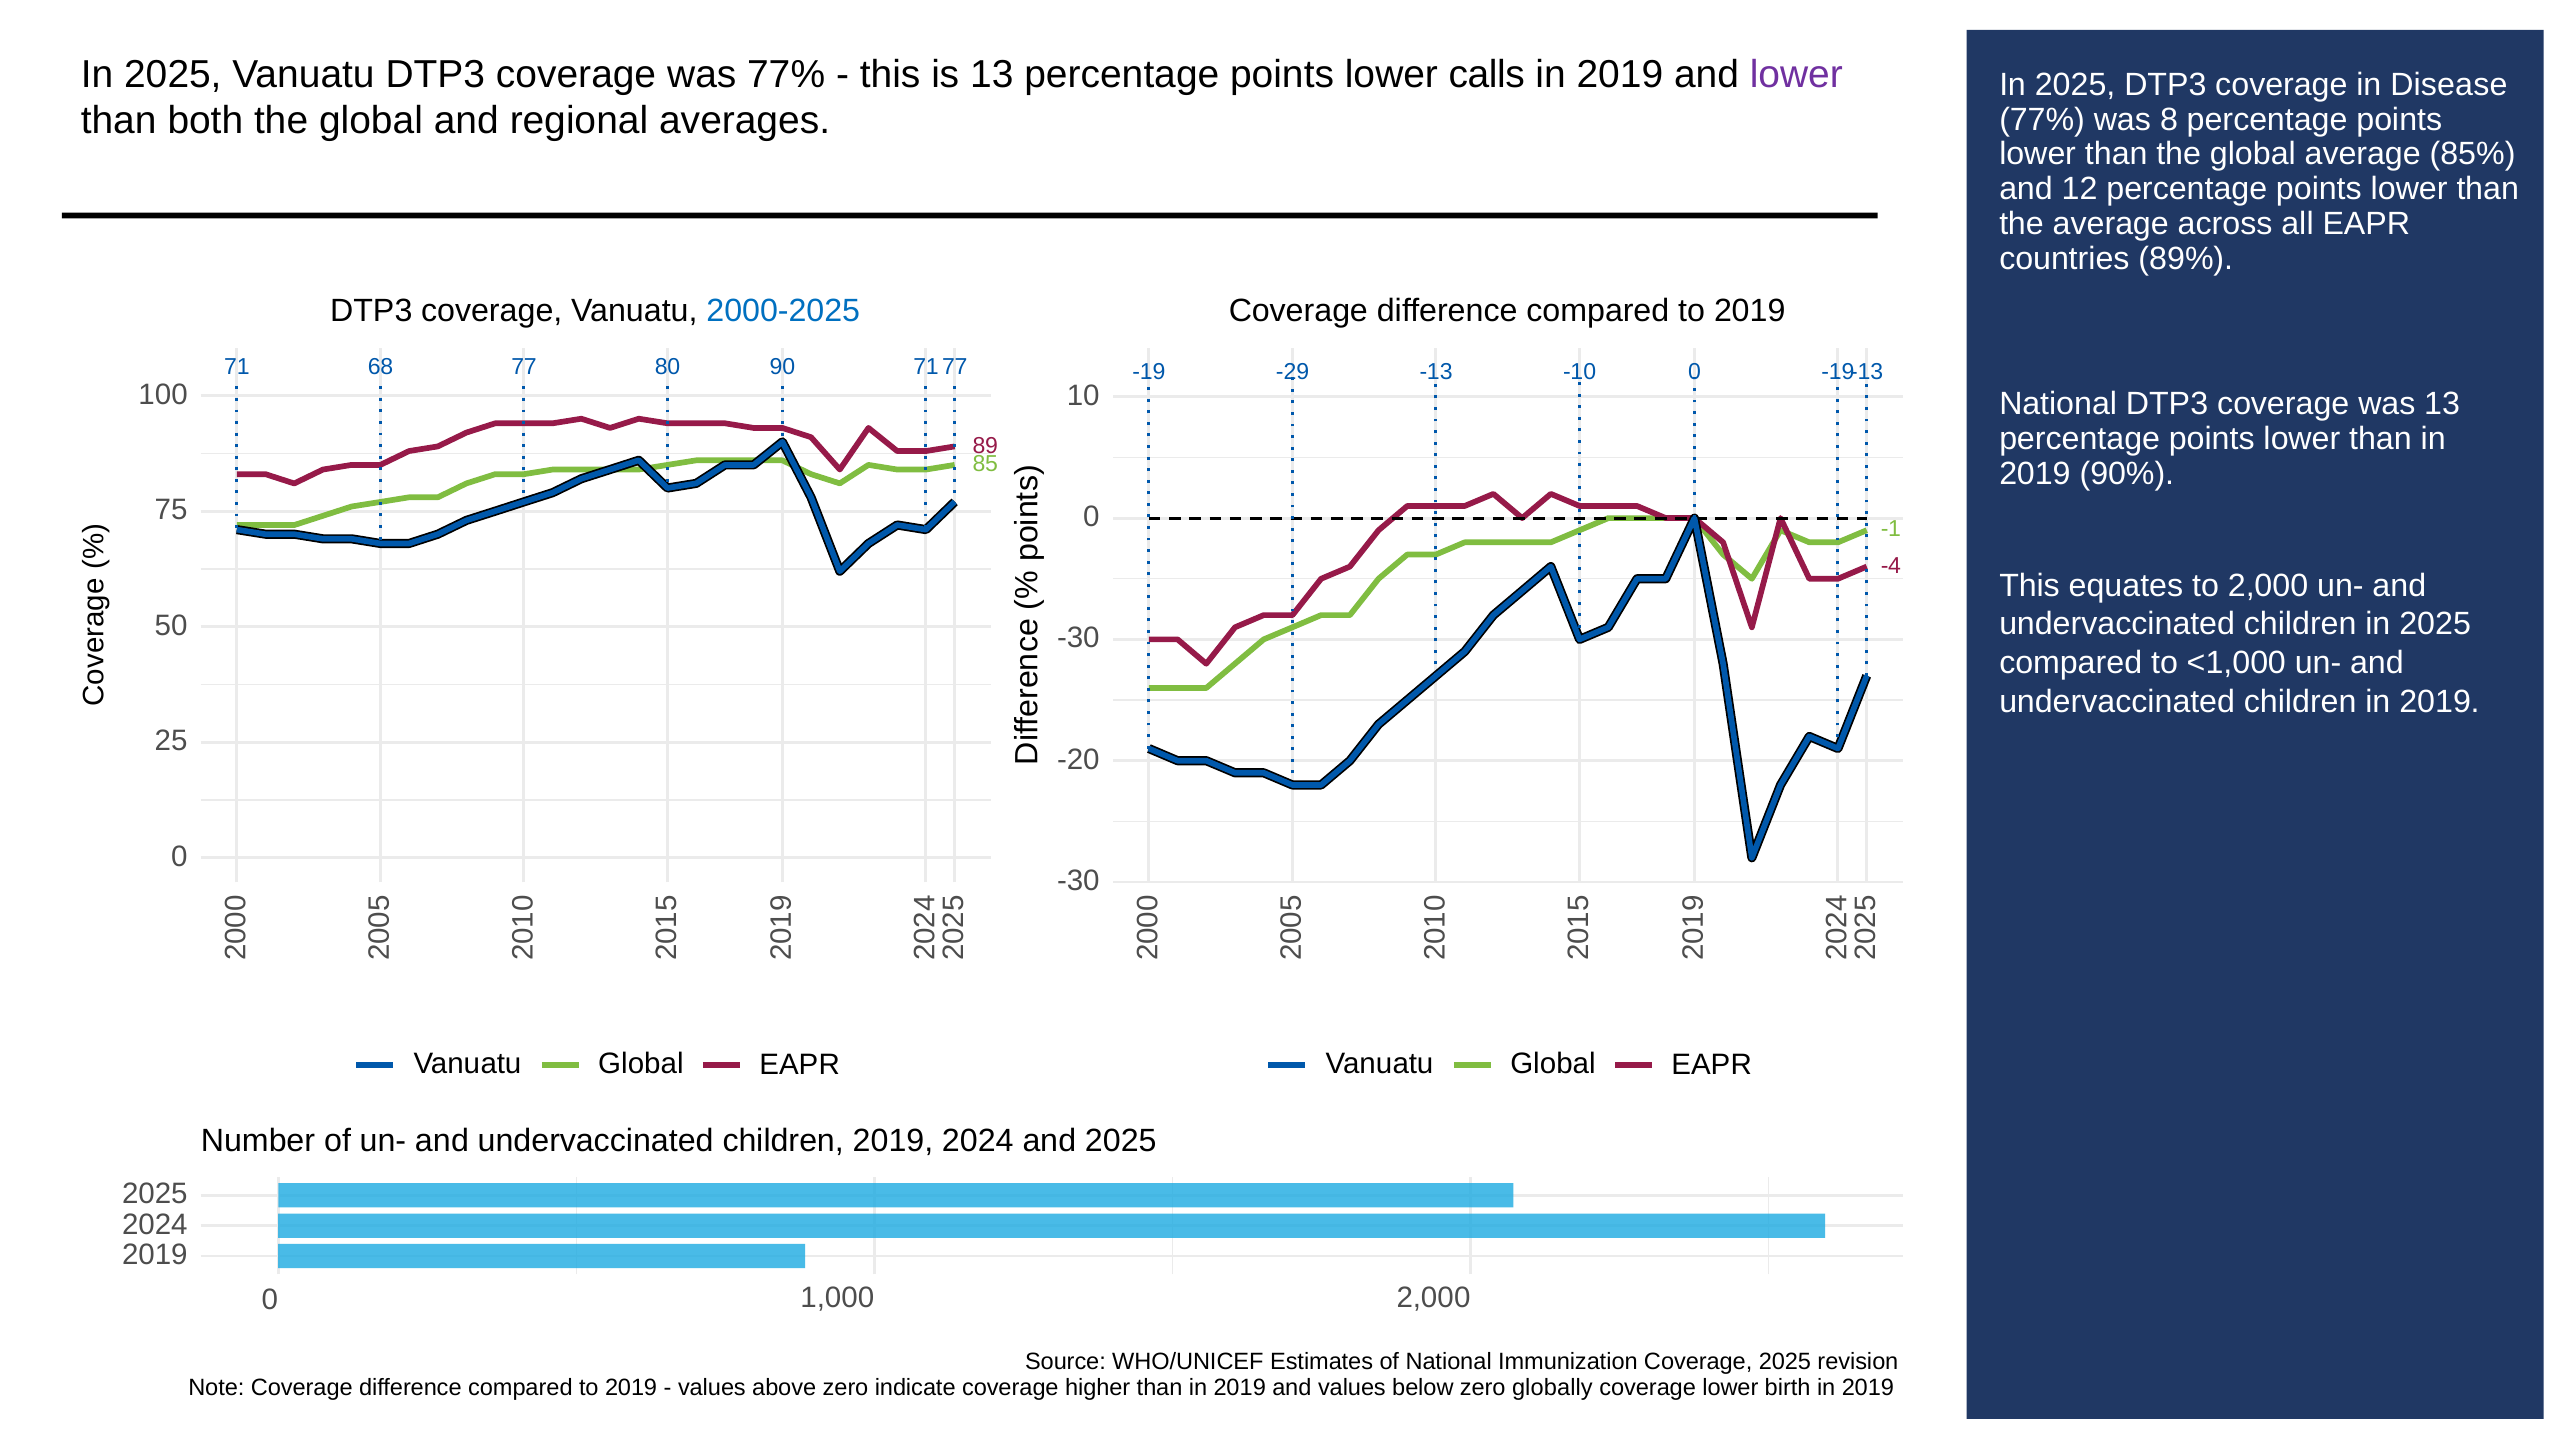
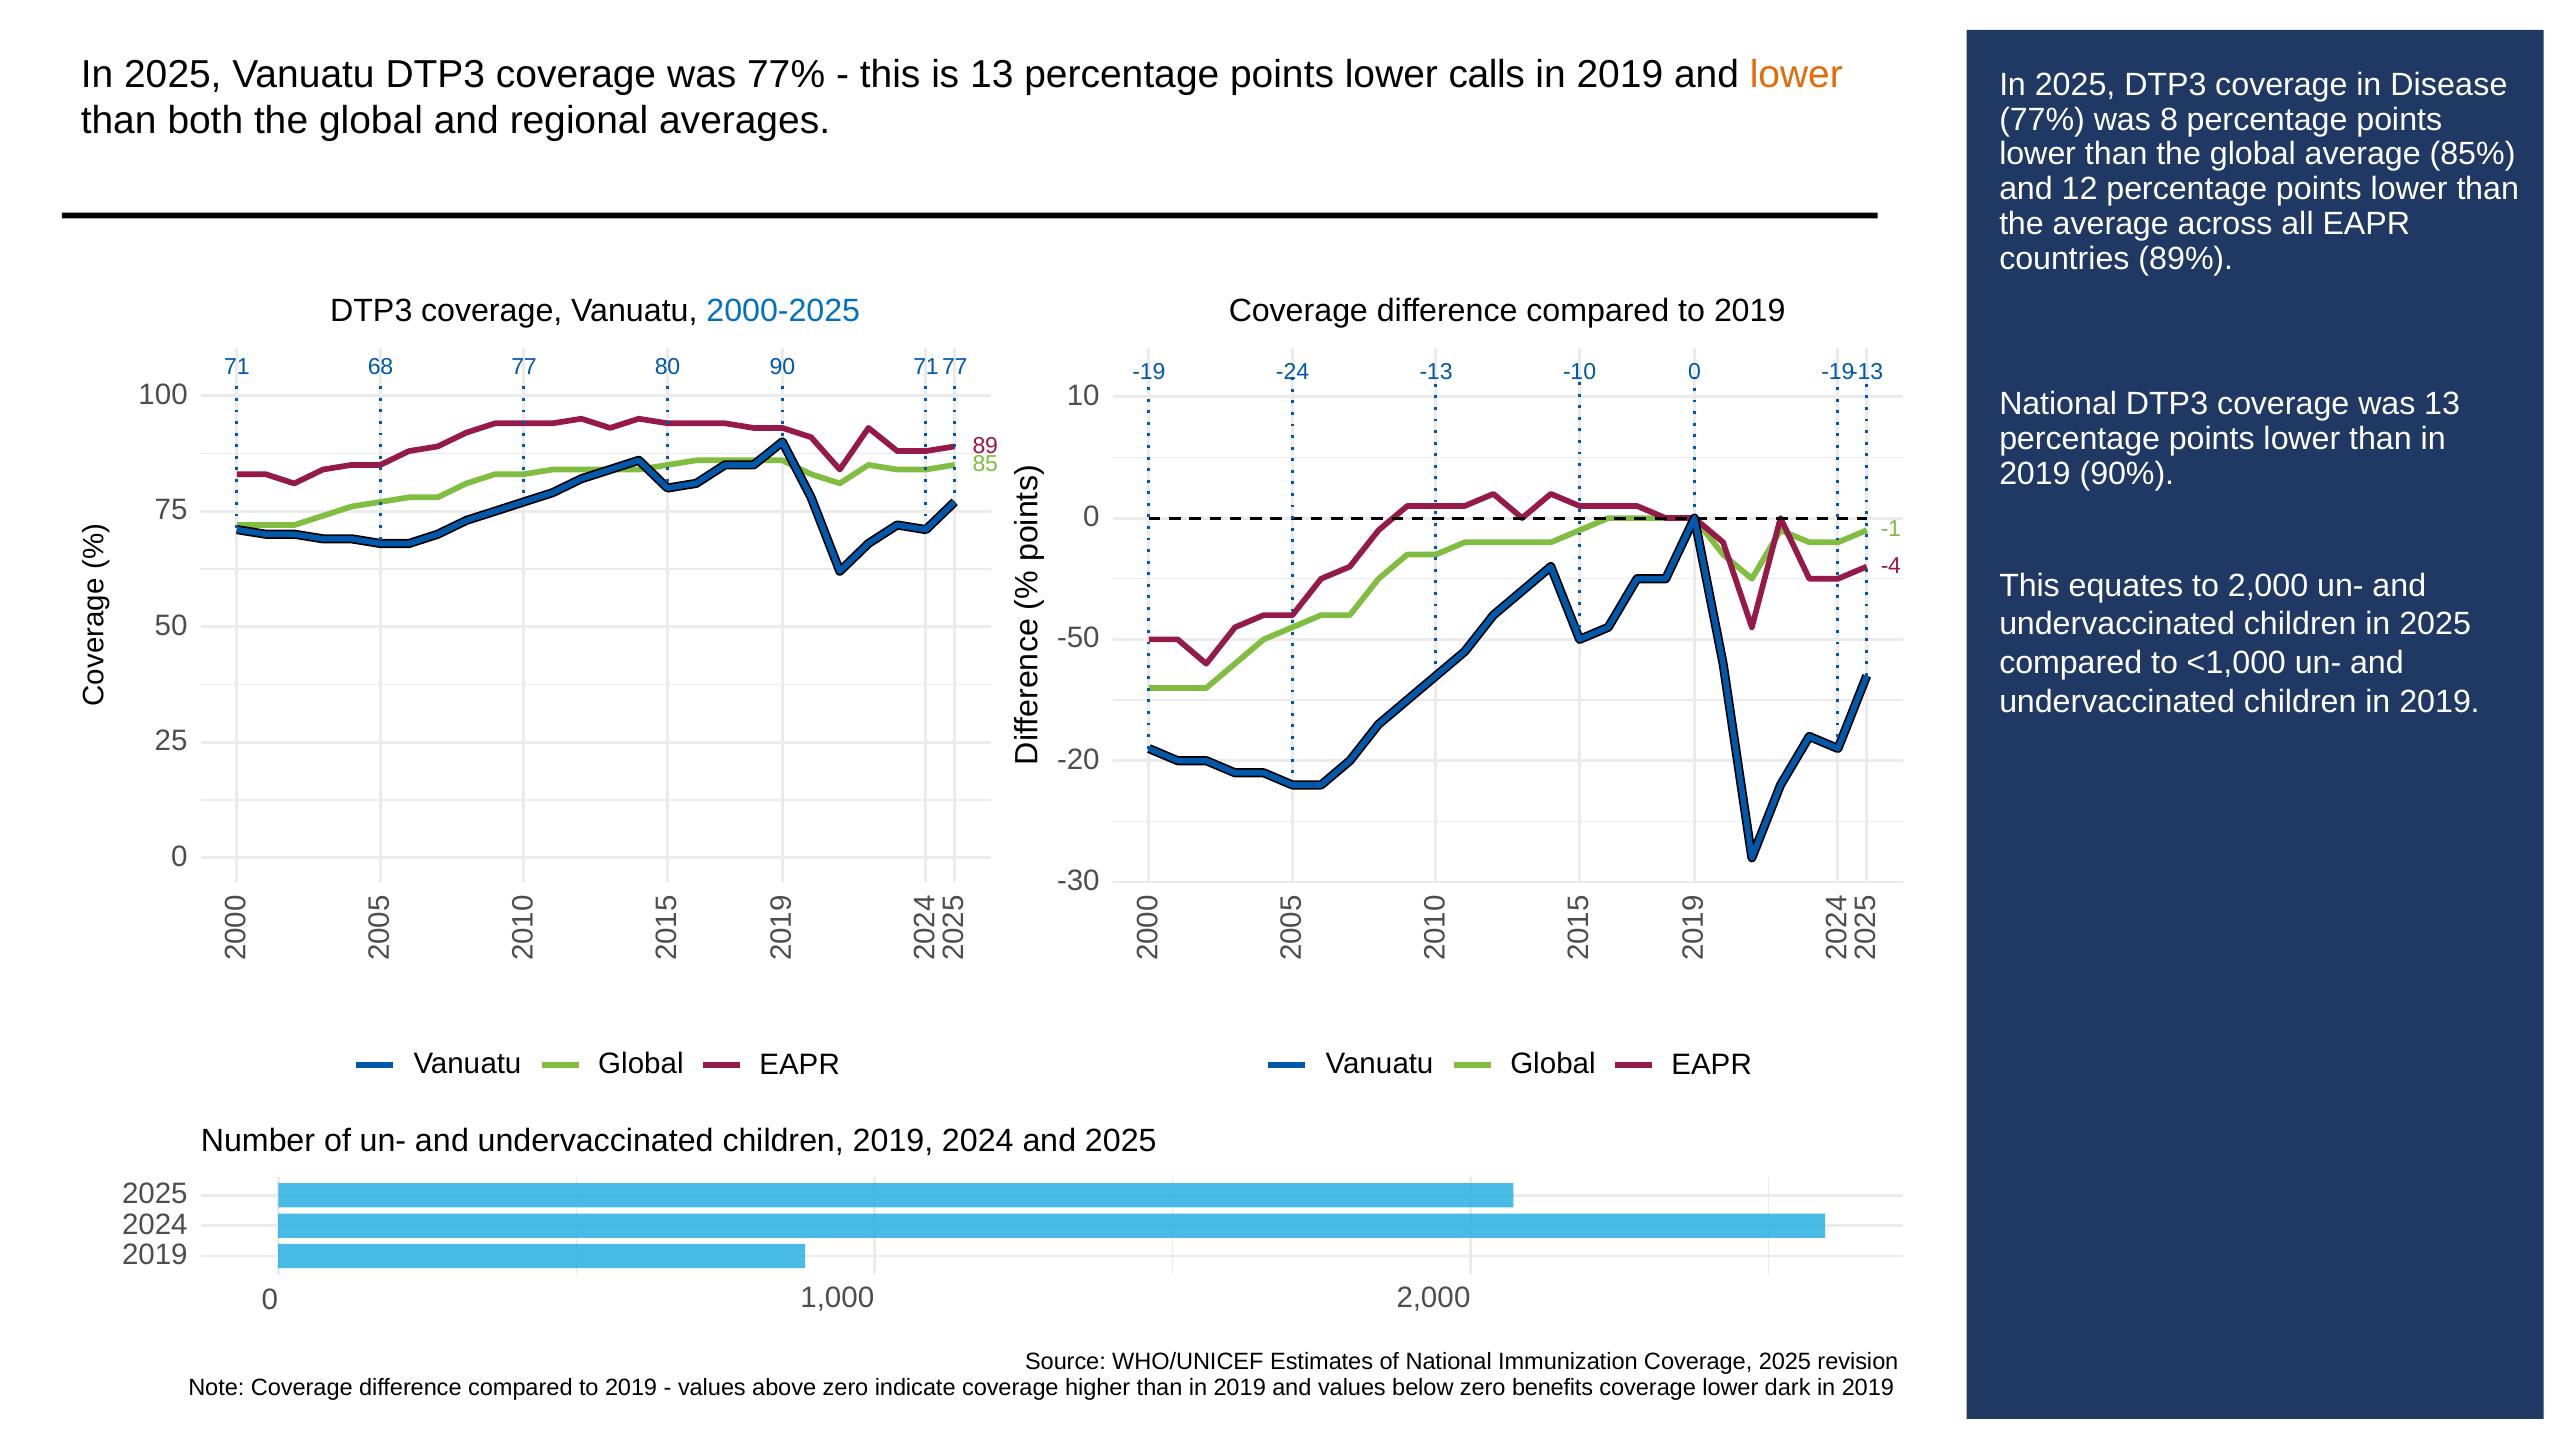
lower at (1796, 74) colour: purple -> orange
-29: -29 -> -24
-30 at (1078, 638): -30 -> -50
globally: globally -> benefits
birth: birth -> dark
